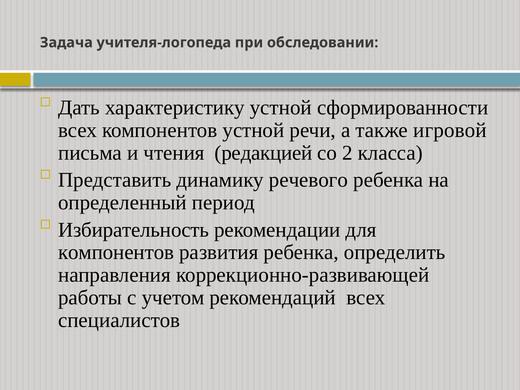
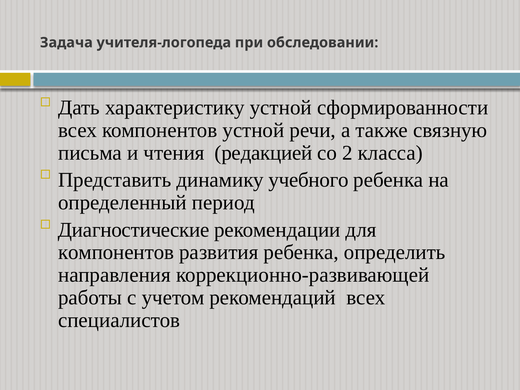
игровой: игровой -> связную
речевого: речевого -> учебного
Избирательность: Избирательность -> Диагностические
